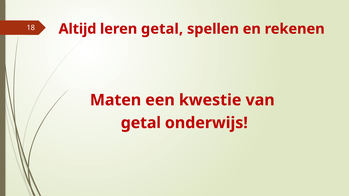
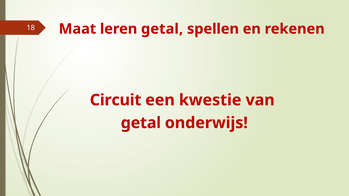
Altijd: Altijd -> Maat
Maten: Maten -> Circuit
